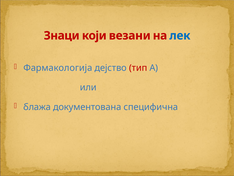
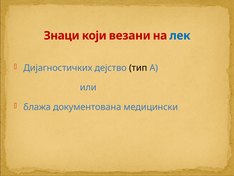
Фармакологија: Фармакологија -> Дијагностичких
тип colour: red -> black
специфична: специфична -> медицински
